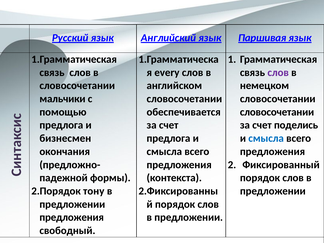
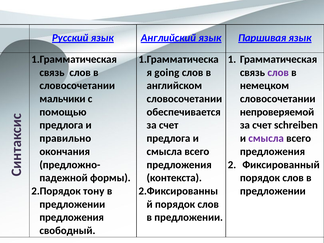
every: every -> going
словосочетании at (277, 112): словосочетании -> непроверяемой
поделись: поделись -> schreiben
бизнесмен: бизнесмен -> правильно
смысла at (266, 138) colour: blue -> purple
